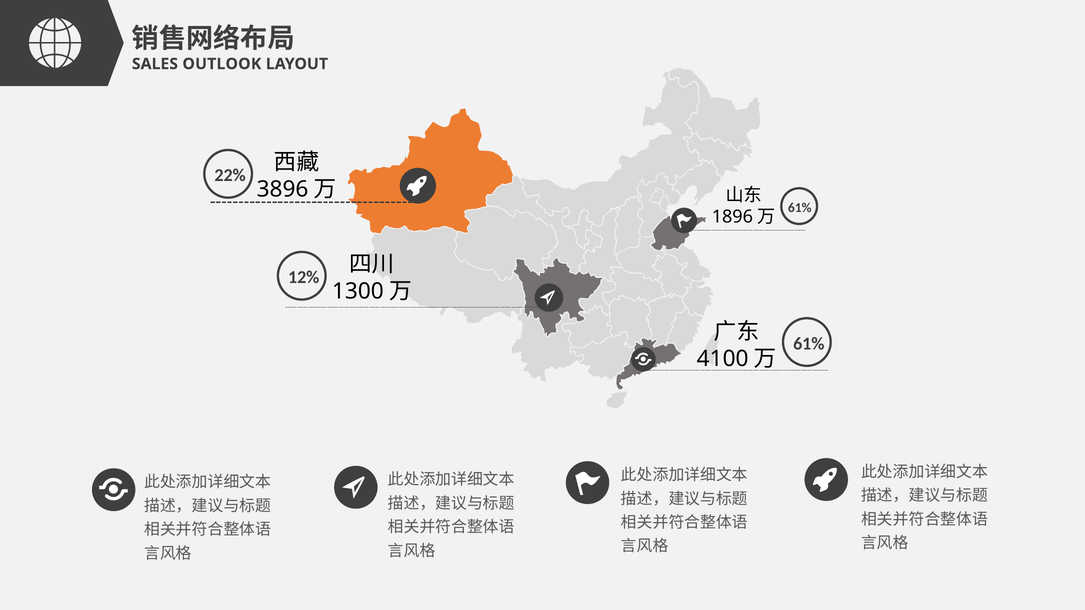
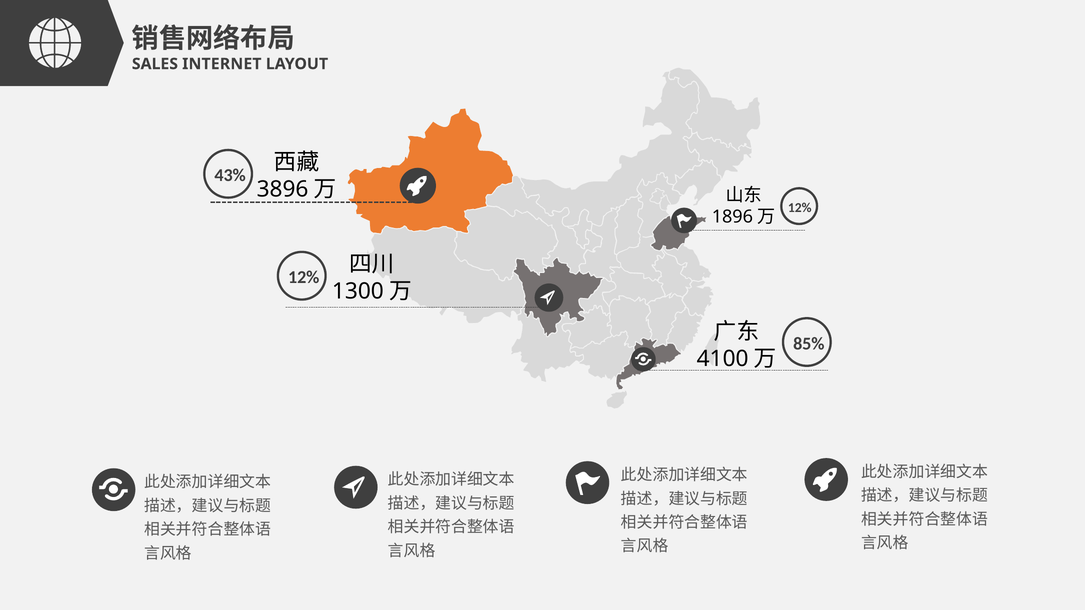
OUTLOOK: OUTLOOK -> INTERNET
22%: 22% -> 43%
61% at (800, 208): 61% -> 12%
61% at (809, 344): 61% -> 85%
